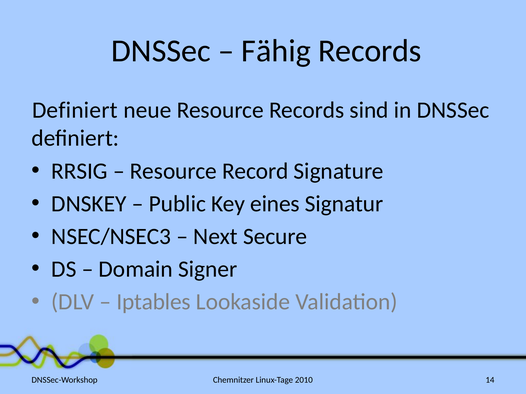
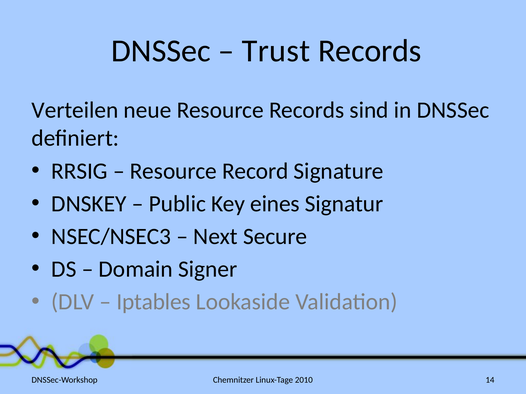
Fähig: Fähig -> Trust
Definiert at (75, 110): Definiert -> Verteilen
